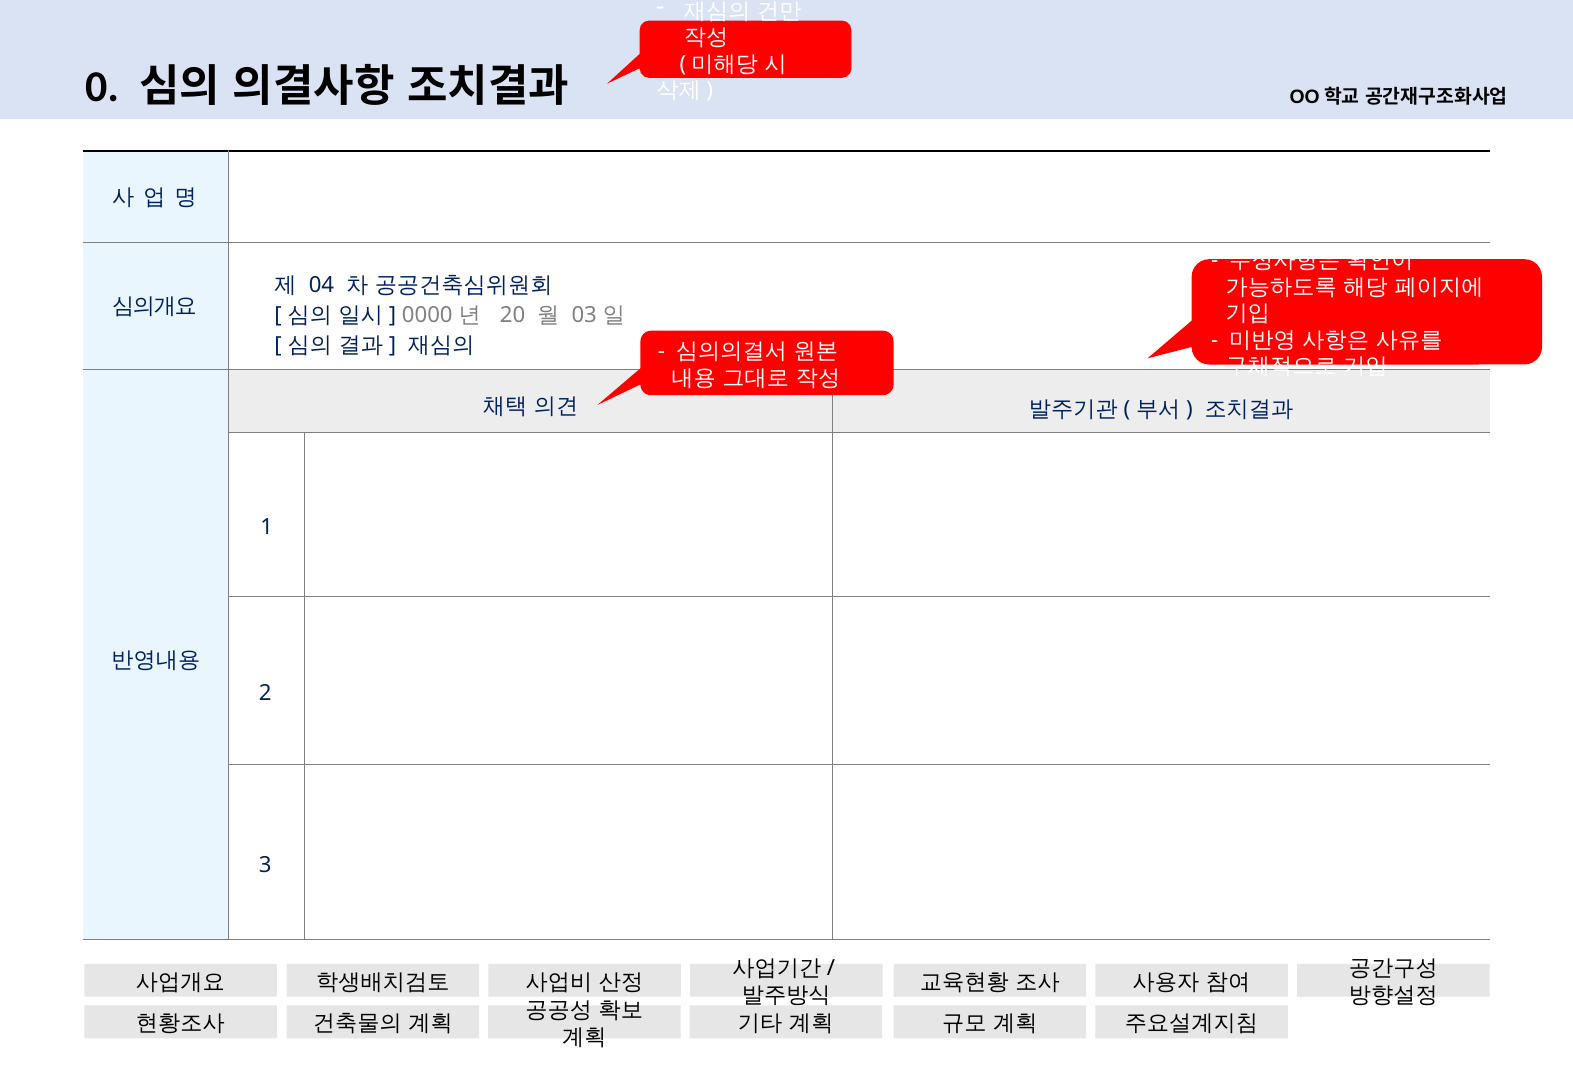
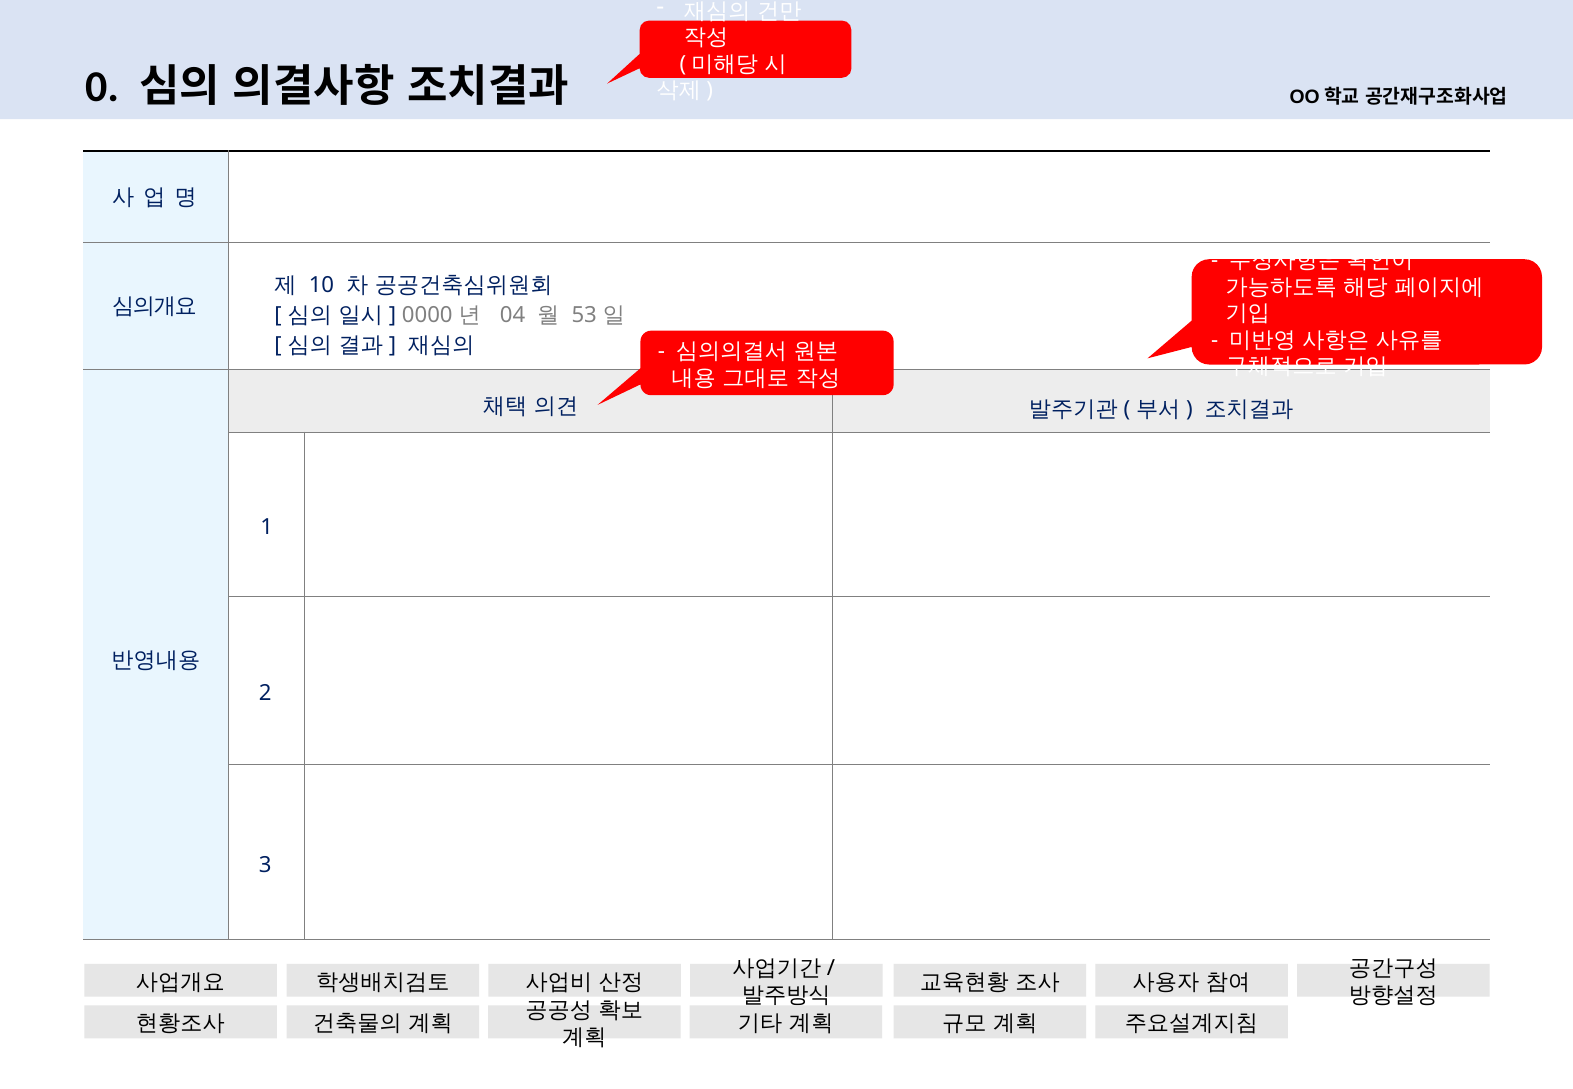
04: 04 -> 10
20: 20 -> 04
03: 03 -> 53
